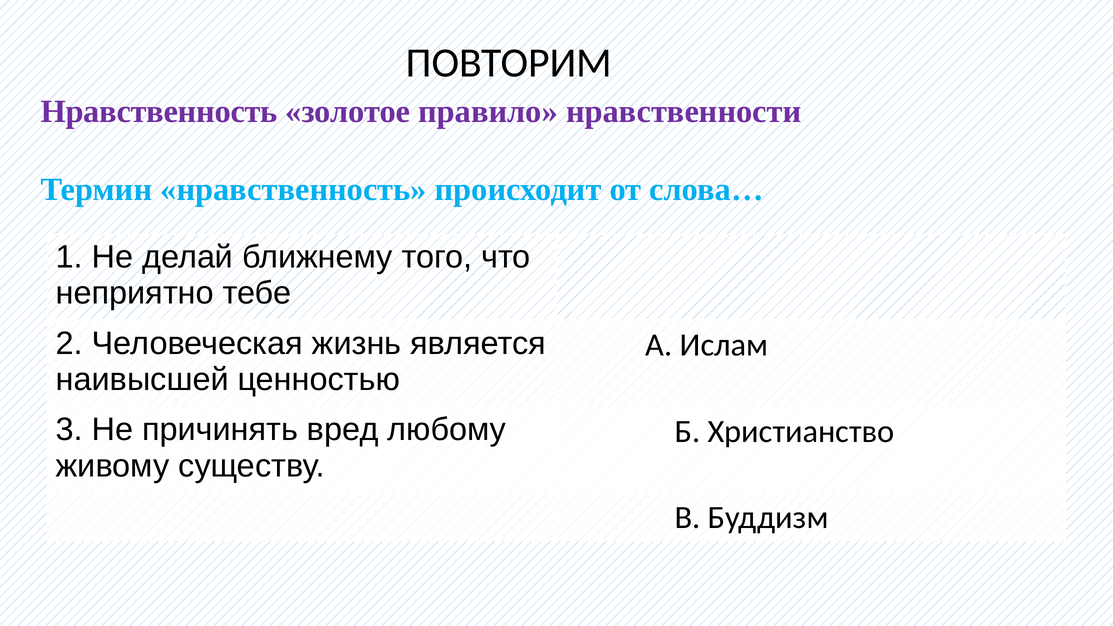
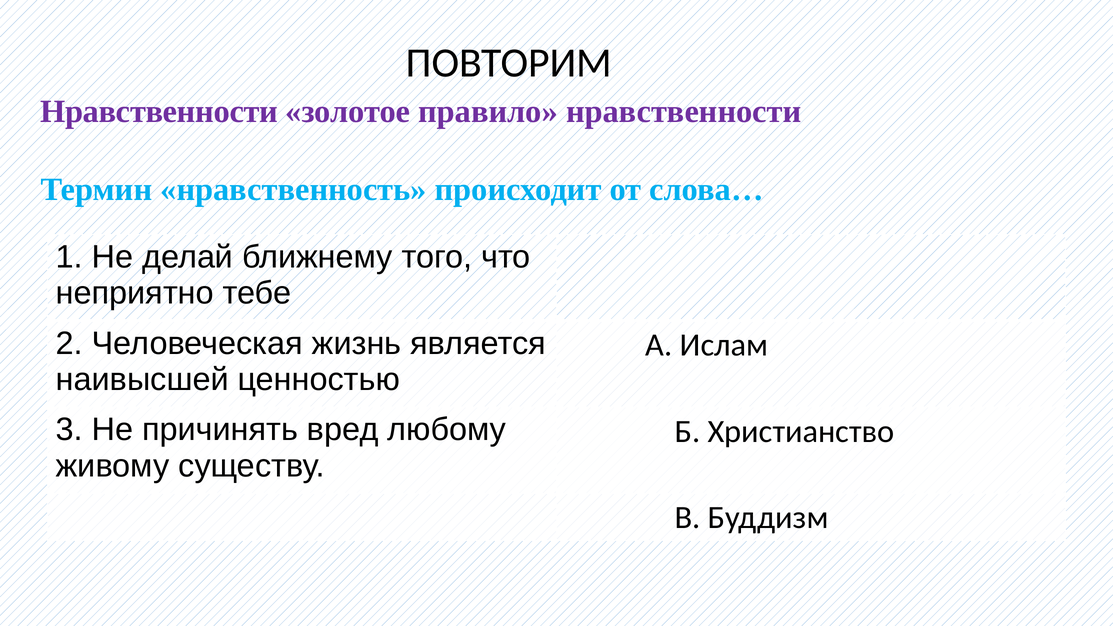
Нравственность at (159, 111): Нравственность -> Нравственности
